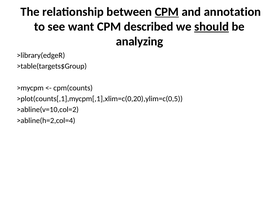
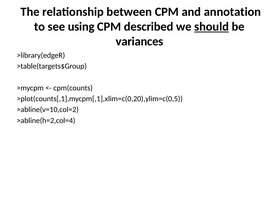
CPM at (167, 12) underline: present -> none
want: want -> using
analyzing: analyzing -> variances
